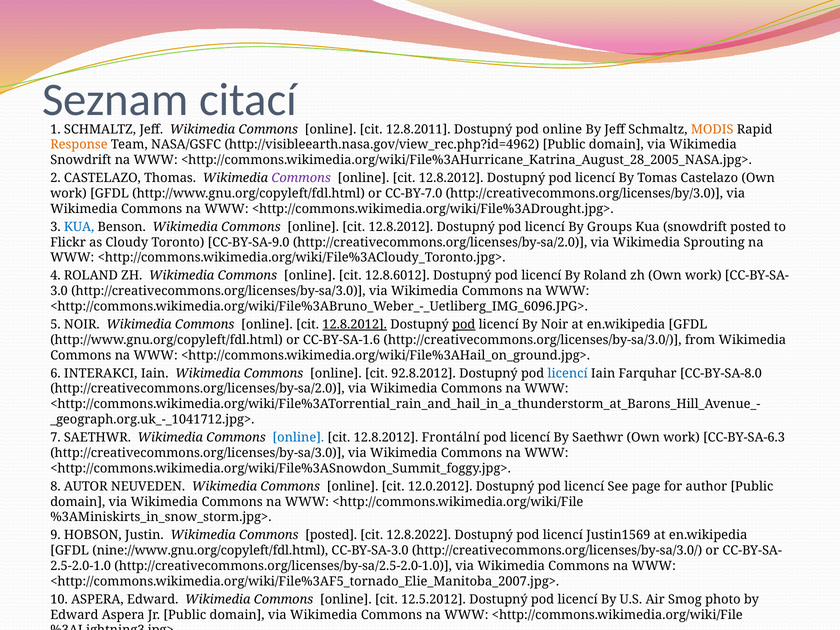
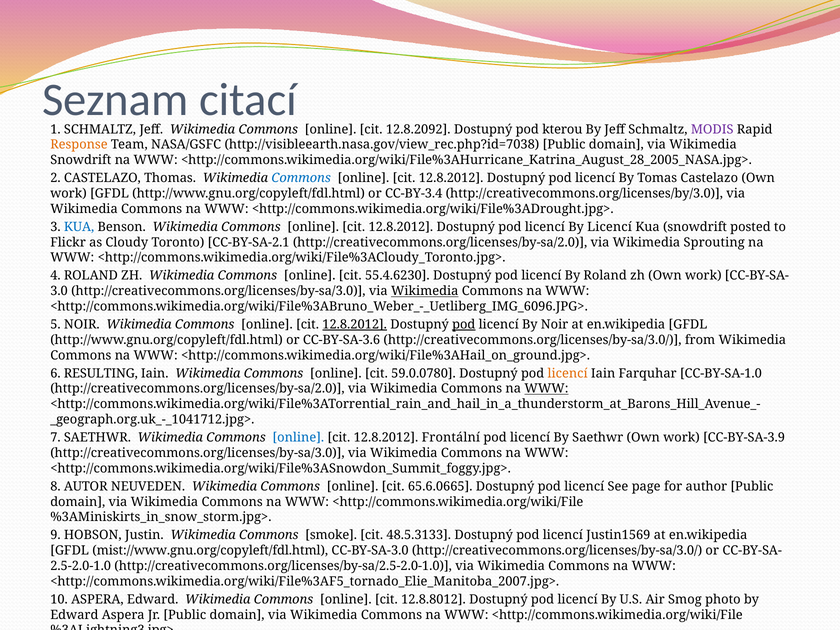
12.8.2011: 12.8.2011 -> 12.8.2092
pod online: online -> kterou
MODIS colour: orange -> purple
http://visibleearth.nasa.gov/view_rec.php?id=4962: http://visibleearth.nasa.gov/view_rec.php?id=4962 -> http://visibleearth.nasa.gov/view_rec.php?id=7038
Commons at (301, 178) colour: purple -> blue
CC-BY-7.0: CC-BY-7.0 -> CC-BY-3.4
By Groups: Groups -> Licencí
CC-BY-SA-9.0: CC-BY-SA-9.0 -> CC-BY-SA-2.1
12.8.6012: 12.8.6012 -> 55.4.6230
Wikimedia at (425, 291) underline: none -> present
CC-BY-SA-1.6: CC-BY-SA-1.6 -> CC-BY-SA-3.6
INTERAKCI: INTERAKCI -> RESULTING
92.8.2012: 92.8.2012 -> 59.0.0780
licencí at (568, 373) colour: blue -> orange
CC-BY-SA-8.0: CC-BY-SA-8.0 -> CC-BY-SA-1.0
WWW at (546, 389) underline: none -> present
CC-BY-SA-6.3: CC-BY-SA-6.3 -> CC-BY-SA-3.9
12.0.2012: 12.0.2012 -> 65.6.0665
Commons posted: posted -> smoke
12.8.2022: 12.8.2022 -> 48.5.3133
nine://www.gnu.org/copyleft/fdl.html: nine://www.gnu.org/copyleft/fdl.html -> mist://www.gnu.org/copyleft/fdl.html
12.5.2012: 12.5.2012 -> 12.8.8012
